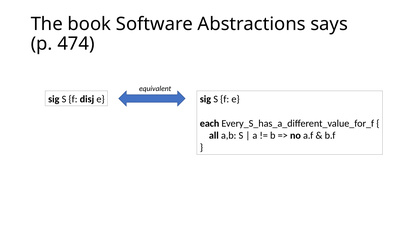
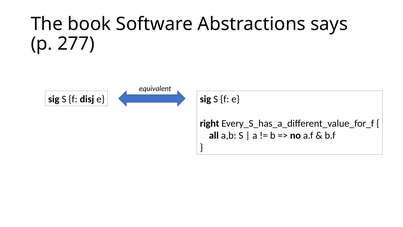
474: 474 -> 277
each: each -> right
